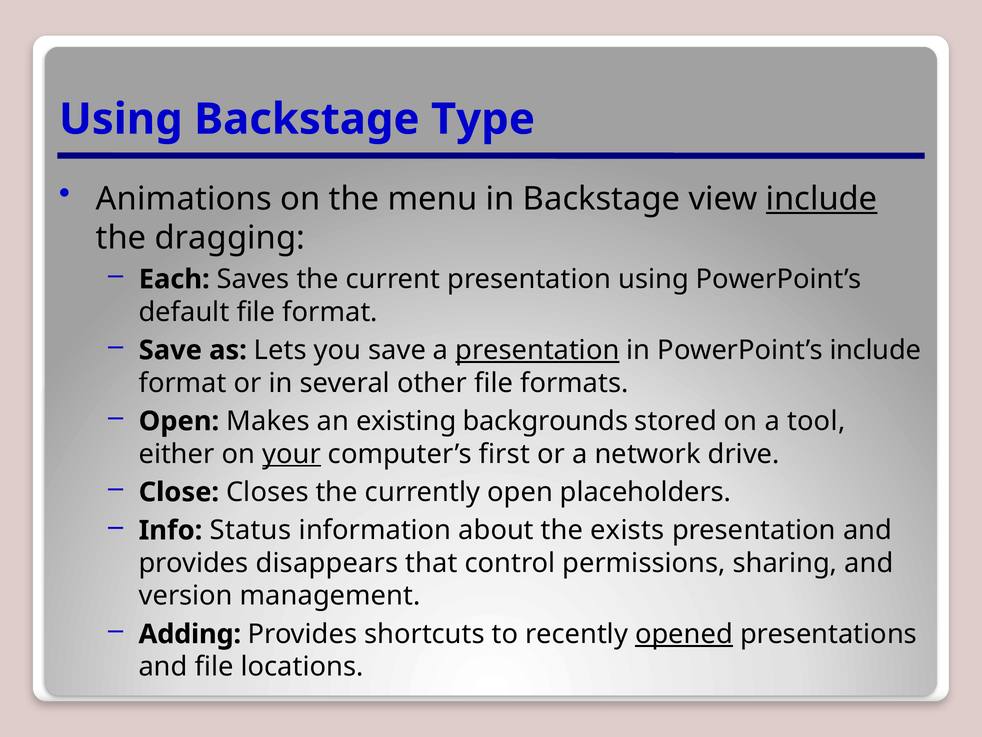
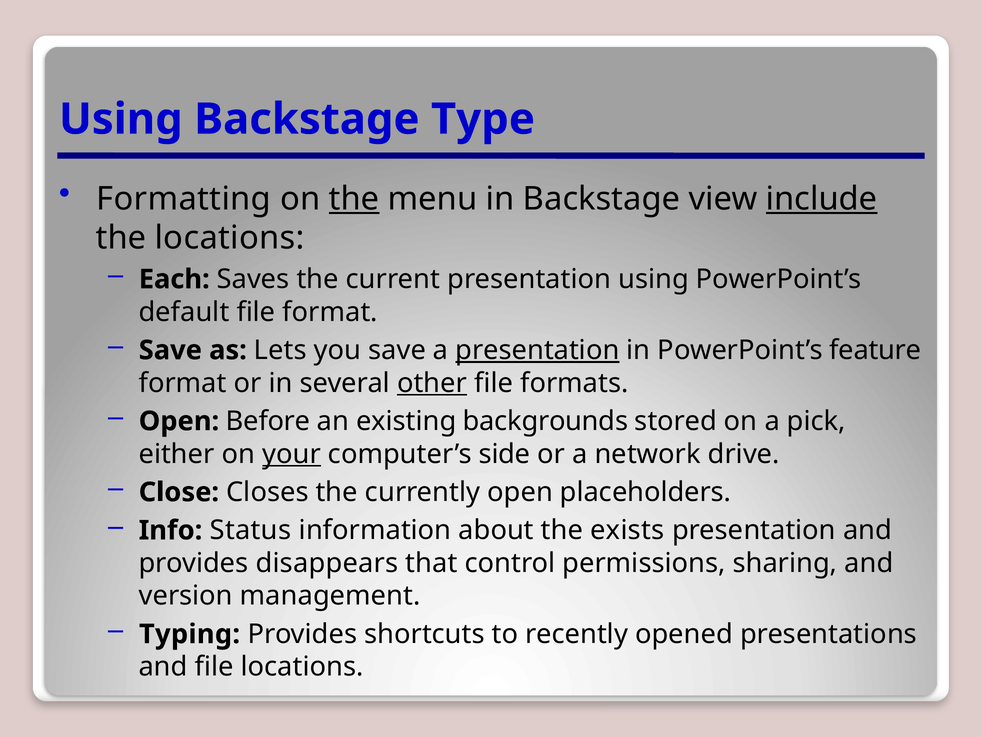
Animations: Animations -> Formatting
the at (354, 199) underline: none -> present
the dragging: dragging -> locations
PowerPoint’s include: include -> feature
other underline: none -> present
Makes: Makes -> Before
tool: tool -> pick
first: first -> side
Adding: Adding -> Typing
opened underline: present -> none
